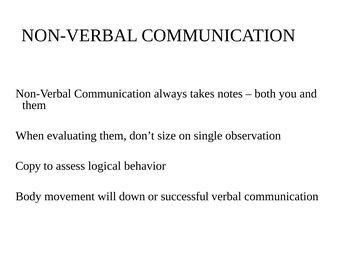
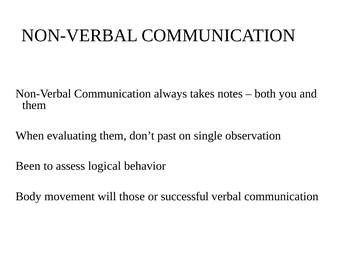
size: size -> past
Copy: Copy -> Been
down: down -> those
